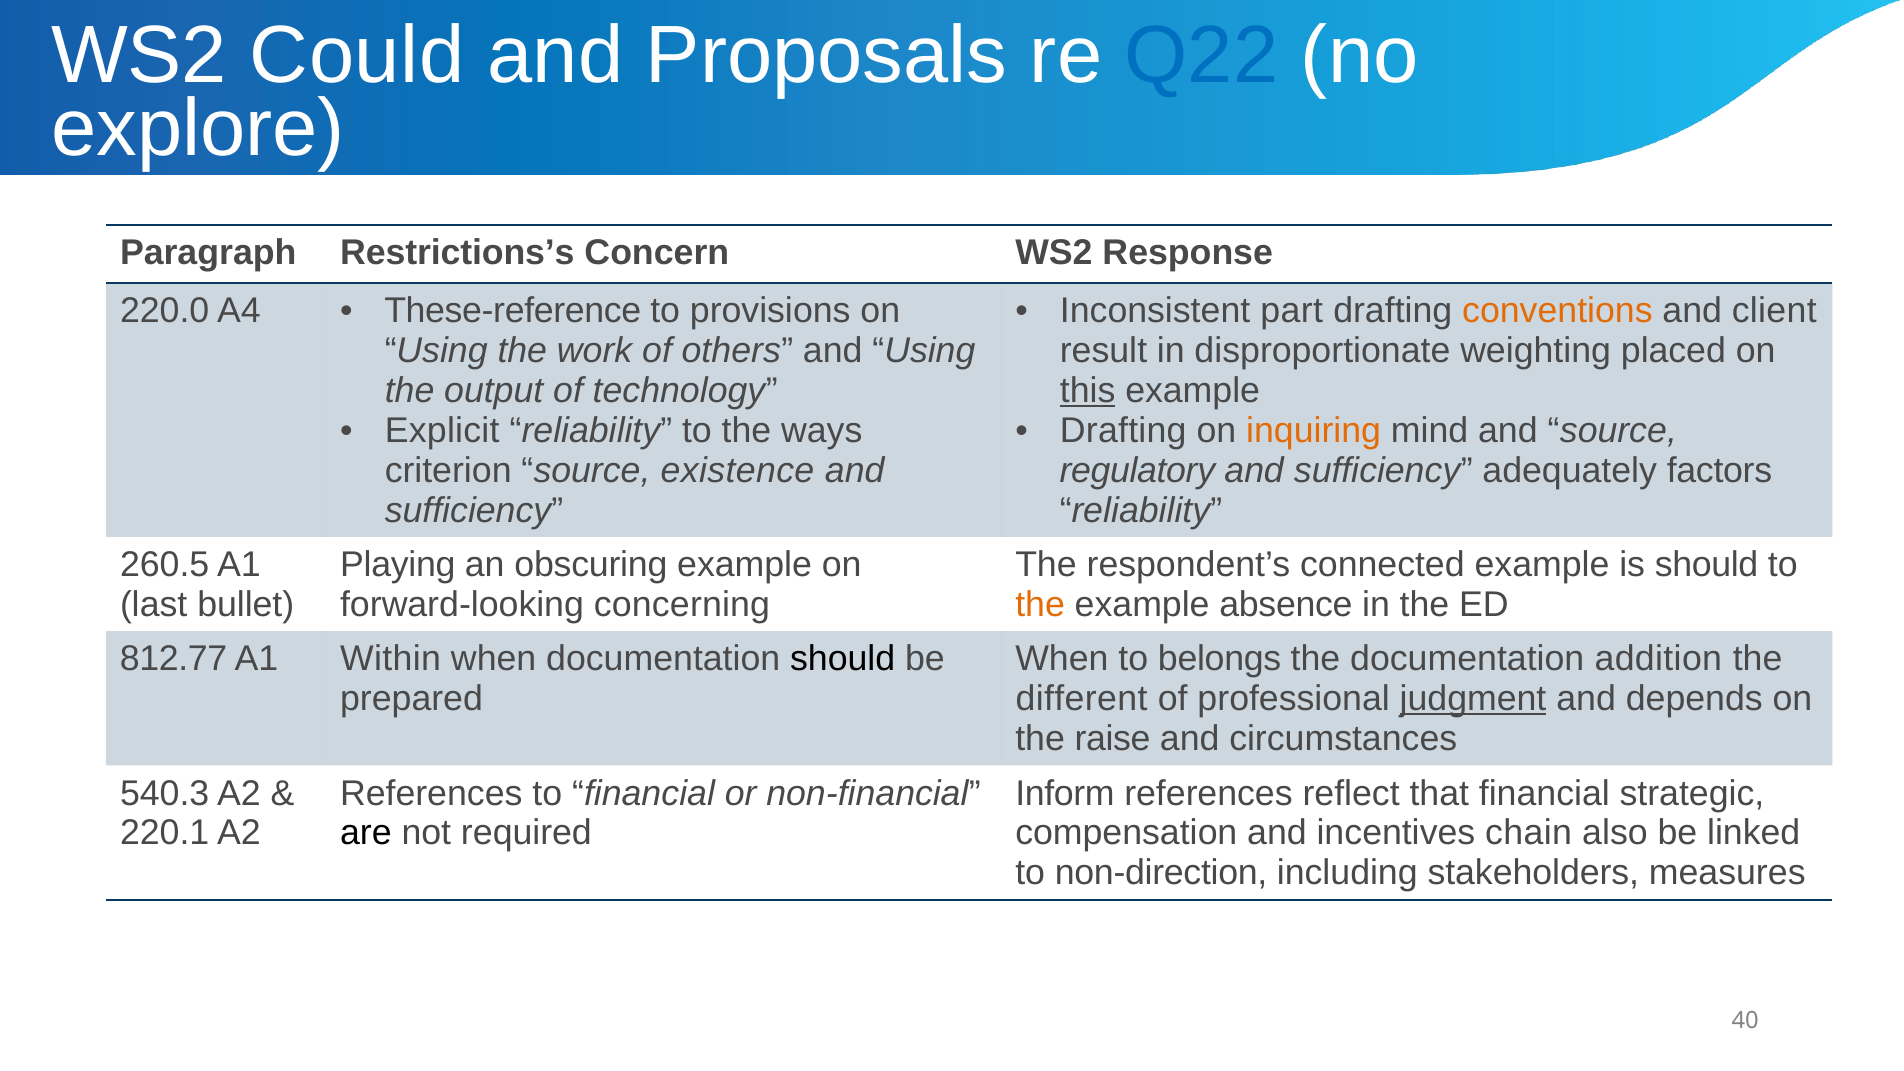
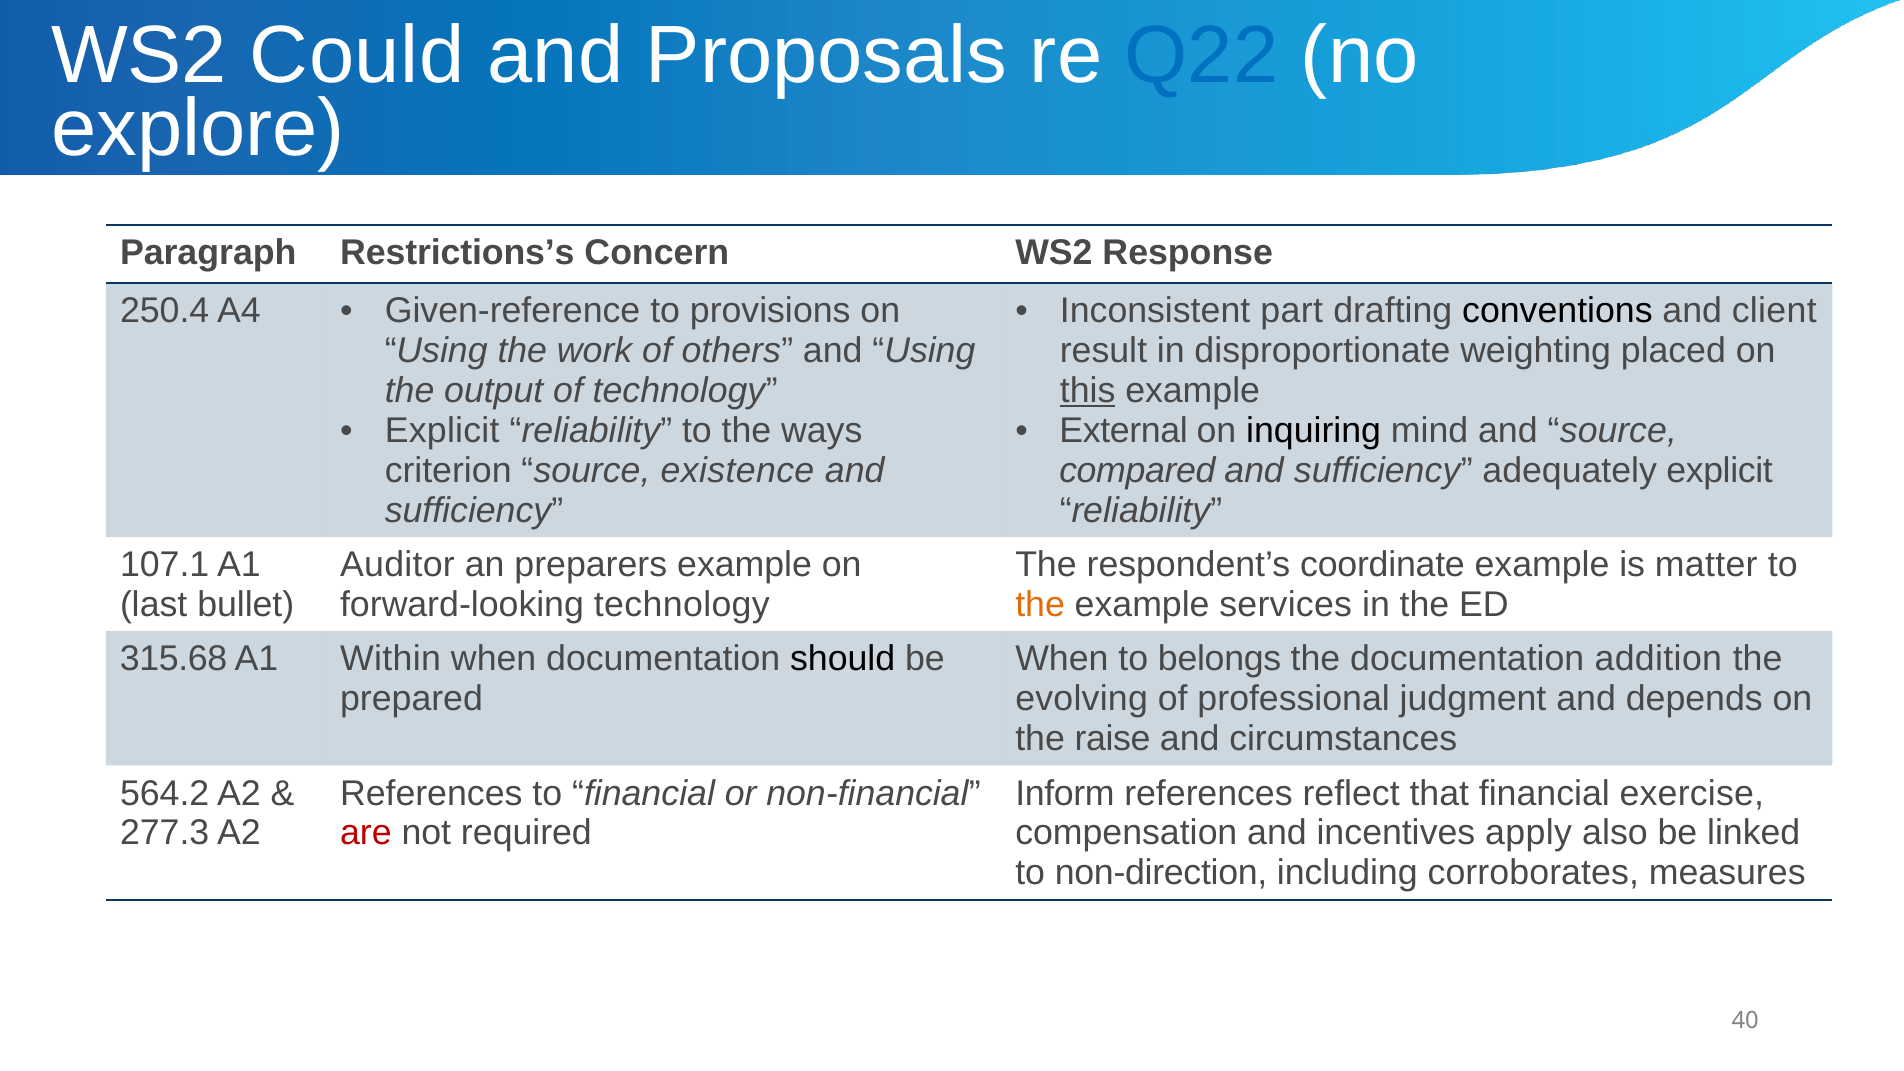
220.0: 220.0 -> 250.4
These-reference: These-reference -> Given-reference
conventions colour: orange -> black
Drafting at (1123, 430): Drafting -> External
inquiring colour: orange -> black
regulatory: regulatory -> compared
adequately factors: factors -> explicit
260.5: 260.5 -> 107.1
Playing: Playing -> Auditor
obscuring: obscuring -> preparers
connected: connected -> coordinate
is should: should -> matter
forward-looking concerning: concerning -> technology
absence: absence -> services
812.77: 812.77 -> 315.68
different: different -> evolving
judgment underline: present -> none
540.3: 540.3 -> 564.2
strategic: strategic -> exercise
220.1: 220.1 -> 277.3
are colour: black -> red
chain: chain -> apply
stakeholders: stakeholders -> corroborates
